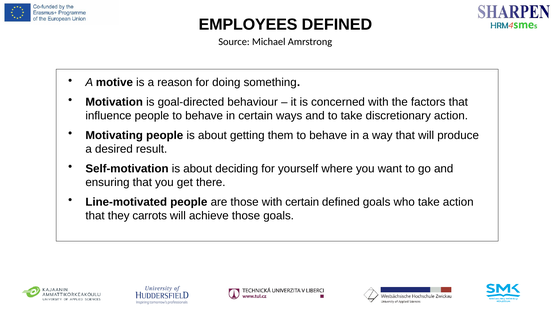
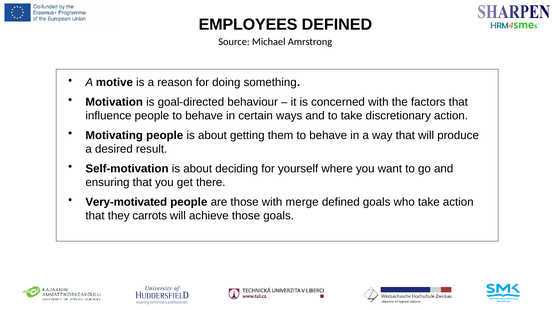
Line-motivated: Line-motivated -> Very-motivated
with certain: certain -> merge
